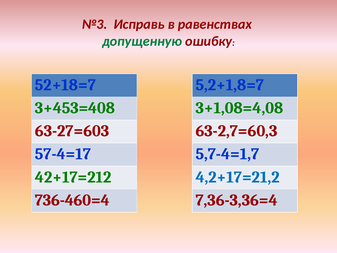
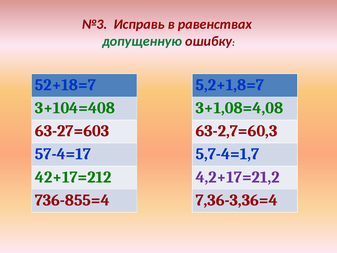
3+453=408: 3+453=408 -> 3+104=408
4,2+17=21,2 colour: blue -> purple
736-460=4: 736-460=4 -> 736-855=4
